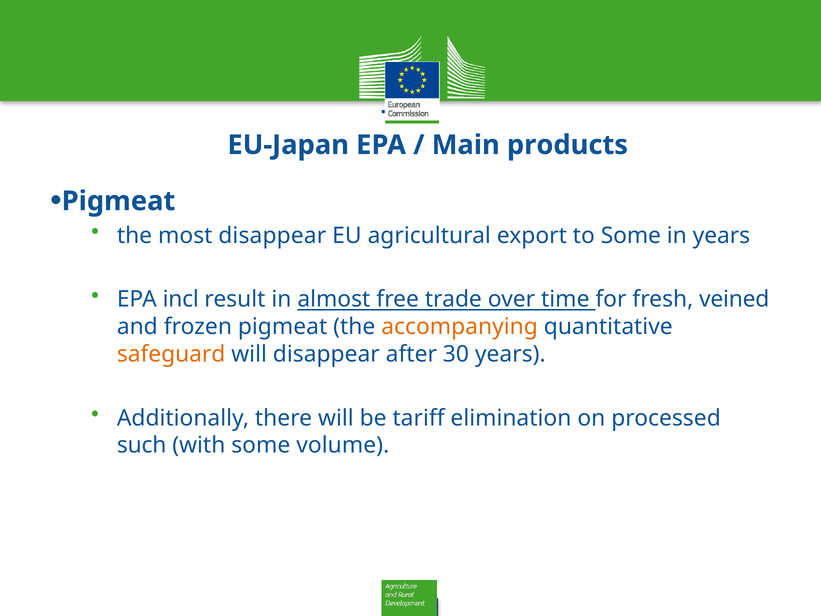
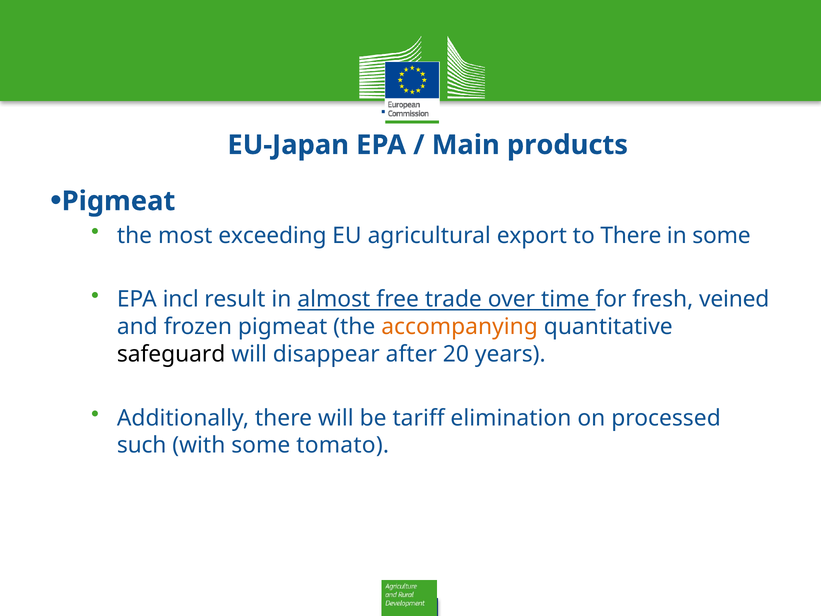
most disappear: disappear -> exceeding
to Some: Some -> There
in years: years -> some
safeguard colour: orange -> black
30: 30 -> 20
volume: volume -> tomato
